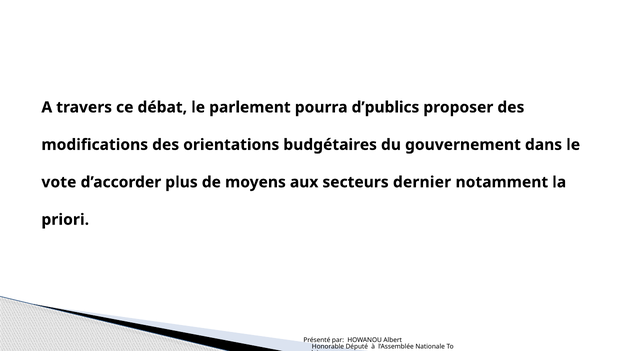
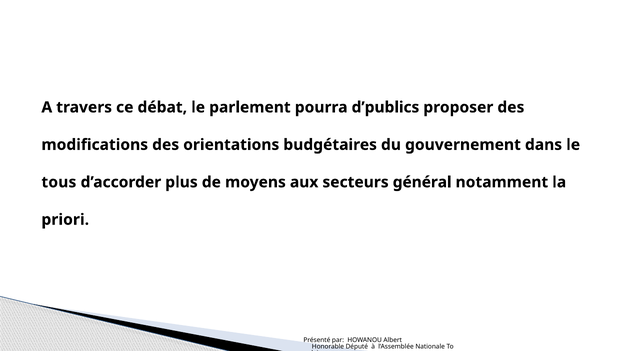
vote: vote -> tous
dernier: dernier -> général
